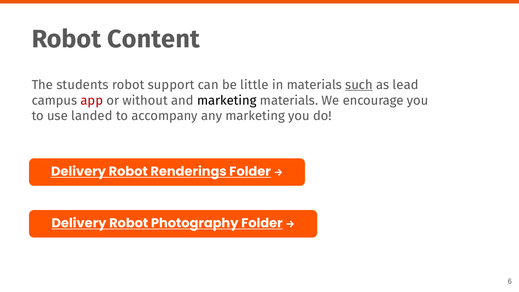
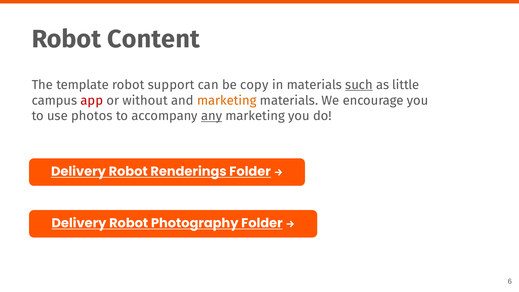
students: students -> template
little: little -> copy
lead: lead -> little
marketing at (227, 100) colour: black -> orange
landed: landed -> photos
any underline: none -> present
